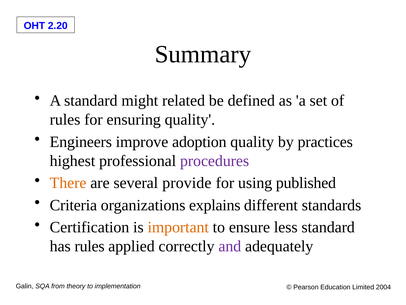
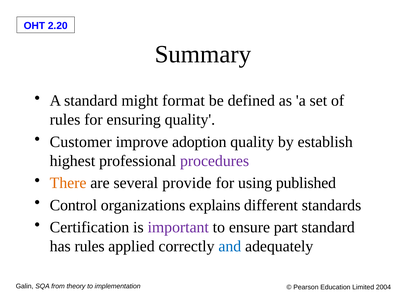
related: related -> format
Engineers: Engineers -> Customer
practices: practices -> establish
Criteria: Criteria -> Control
important colour: orange -> purple
less: less -> part
and colour: purple -> blue
